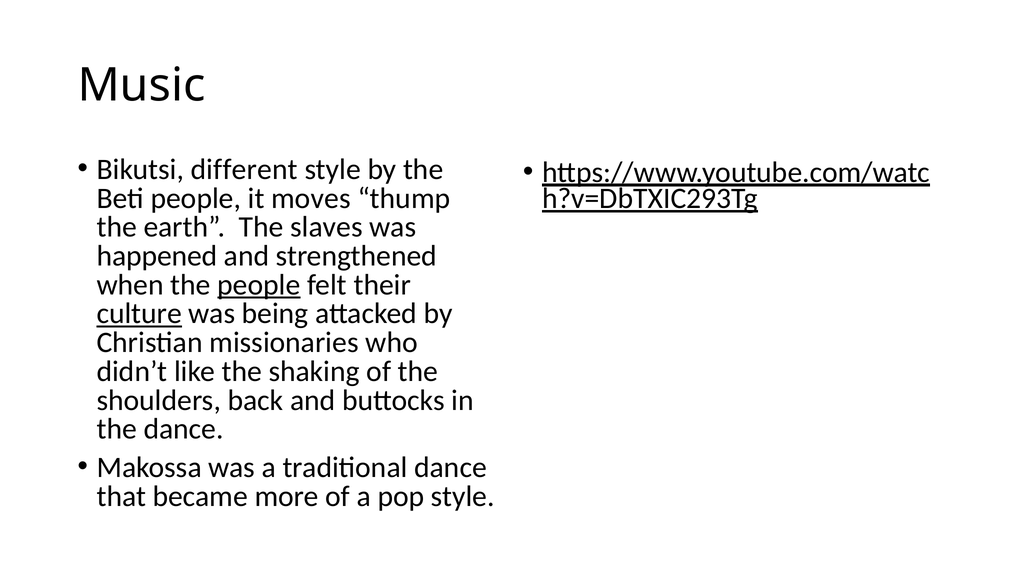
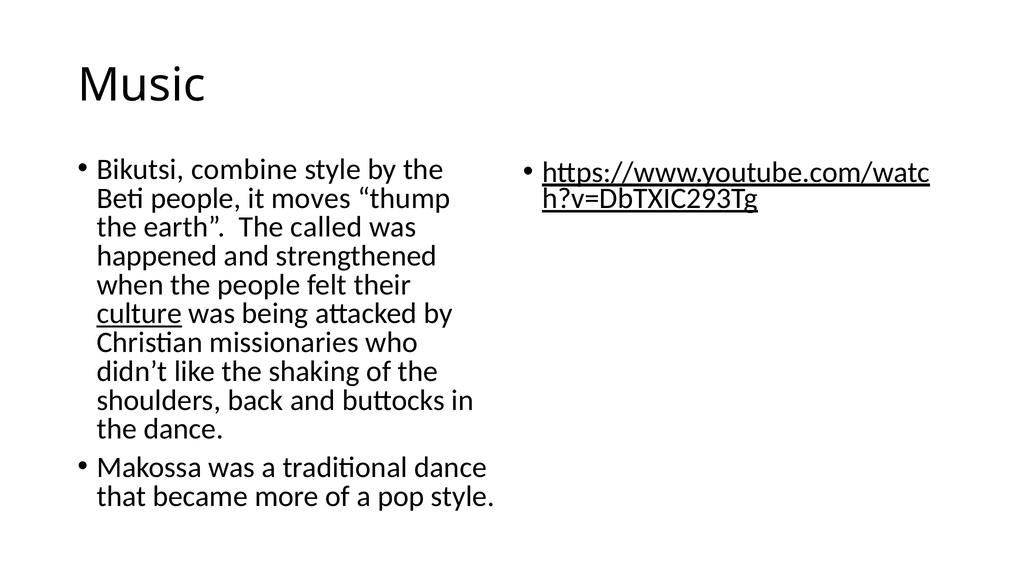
different: different -> combine
slaves: slaves -> called
people at (259, 285) underline: present -> none
